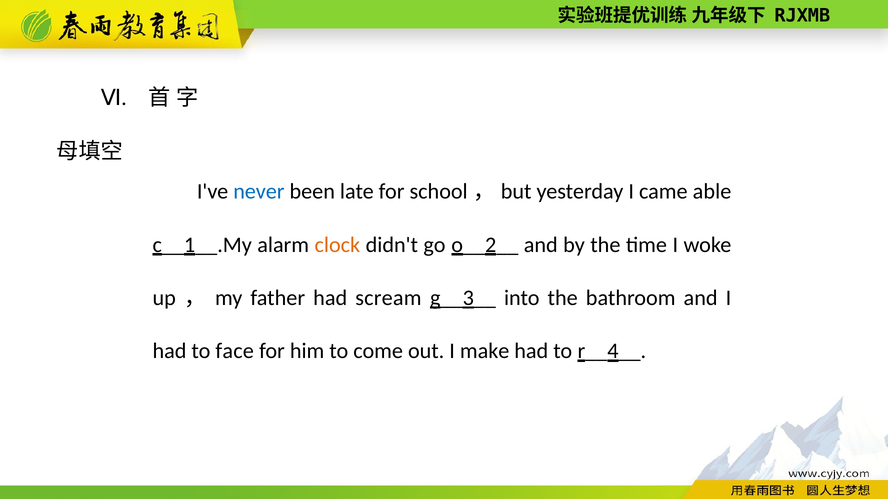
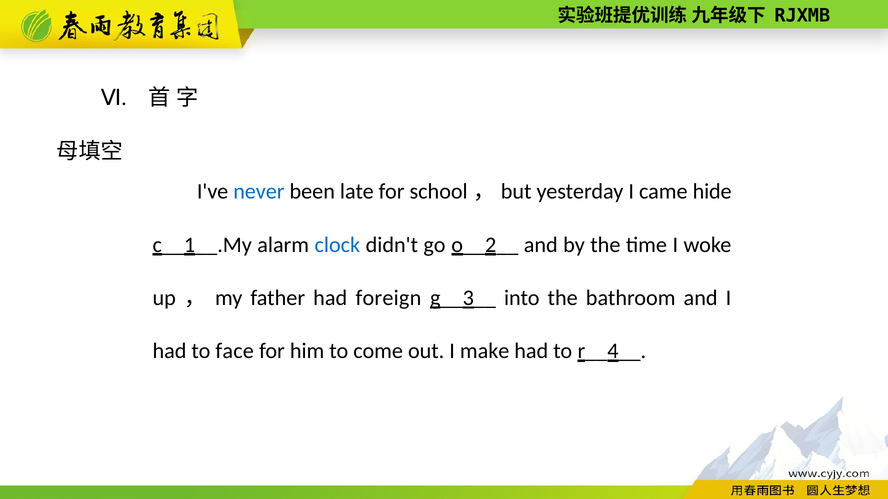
able: able -> hide
clock colour: orange -> blue
scream: scream -> foreign
